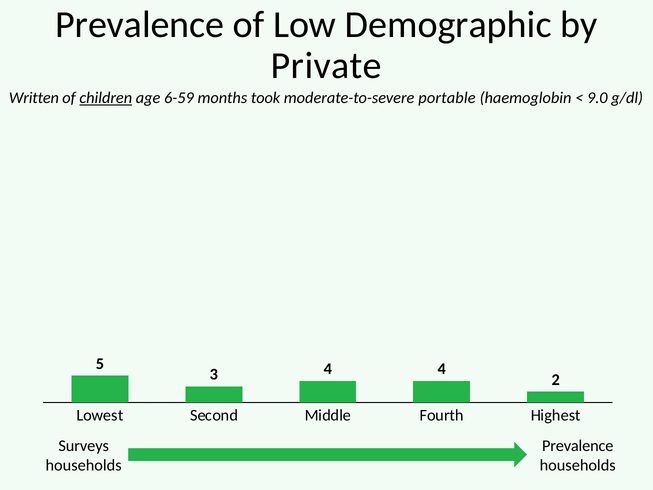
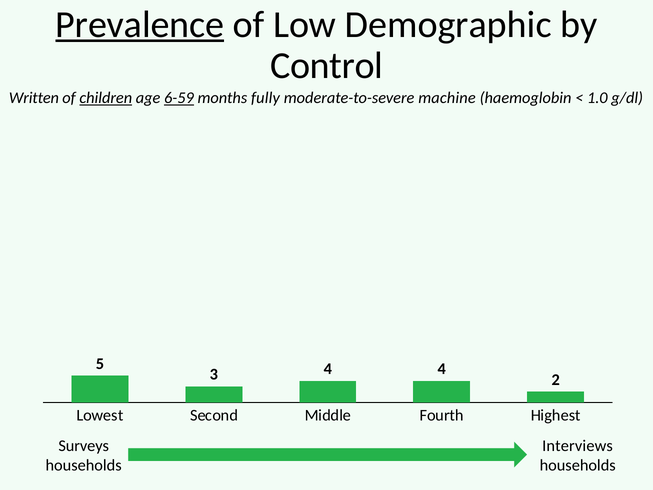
Prevalence at (140, 24) underline: none -> present
Private: Private -> Control
6-59 underline: none -> present
took: took -> fully
portable: portable -> machine
9.0: 9.0 -> 1.0
Prevalence at (578, 445): Prevalence -> Interviews
